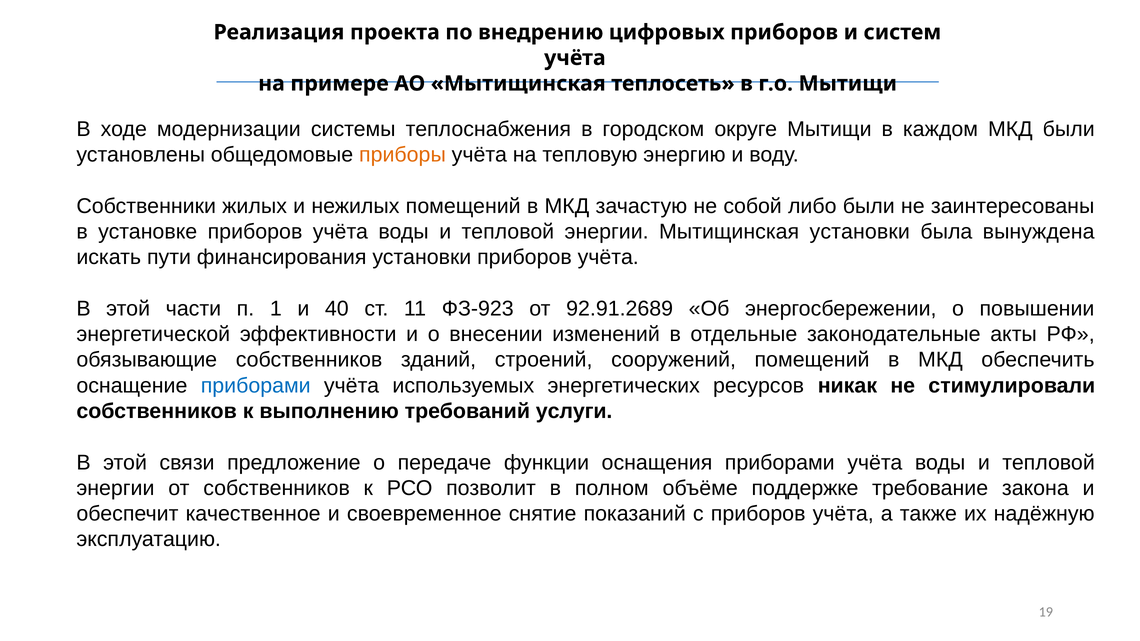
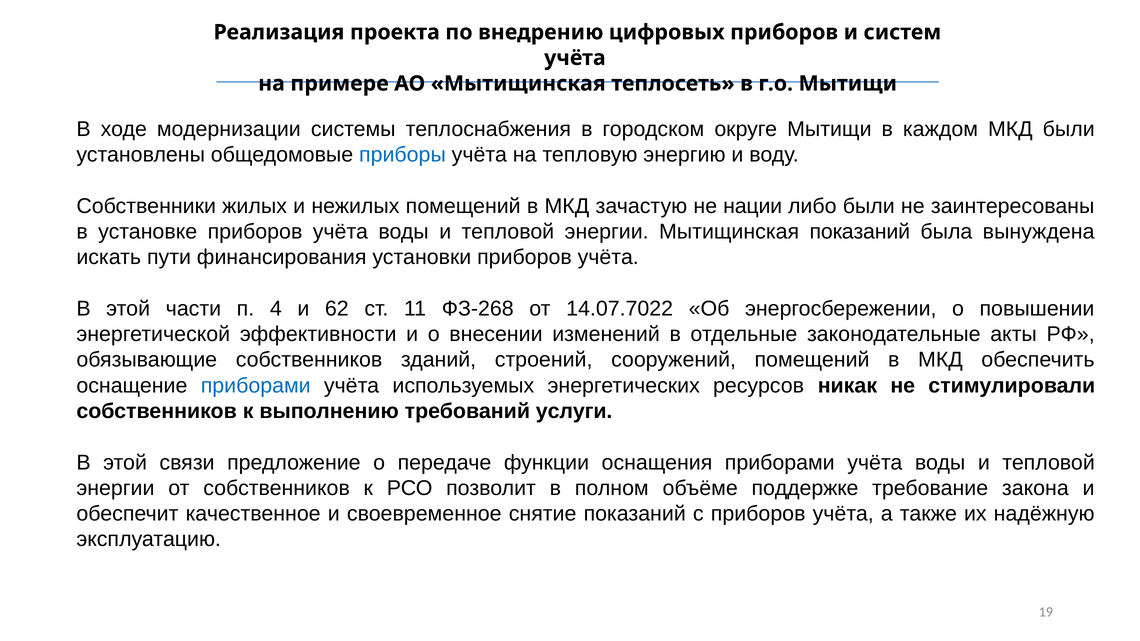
приборы colour: orange -> blue
собой: собой -> нации
Мытищинская установки: установки -> показаний
1: 1 -> 4
40: 40 -> 62
ФЗ-923: ФЗ-923 -> ФЗ-268
92.91.2689: 92.91.2689 -> 14.07.7022
